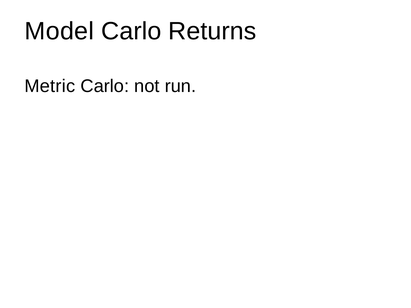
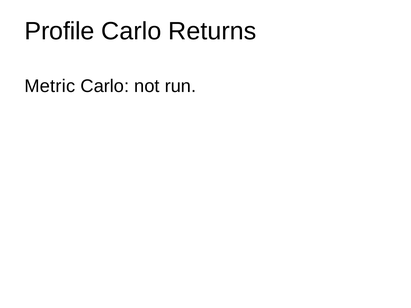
Model: Model -> Profile
